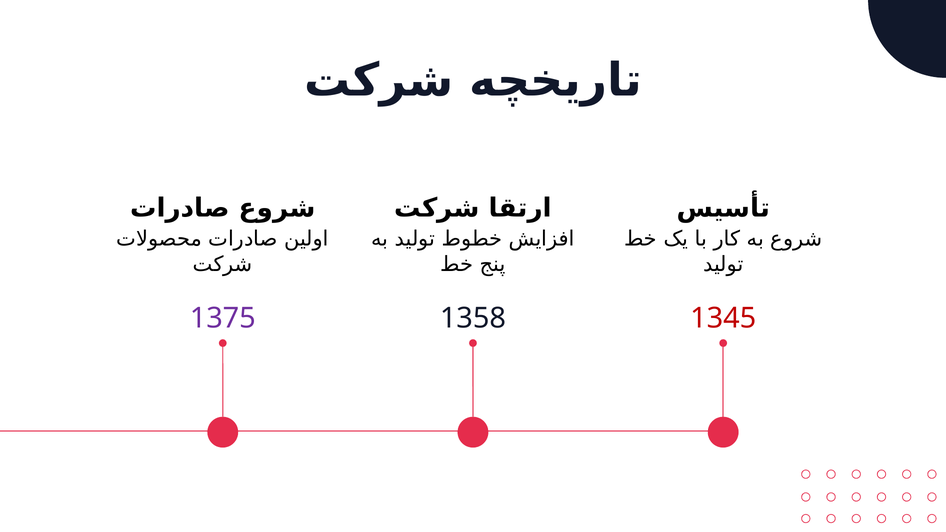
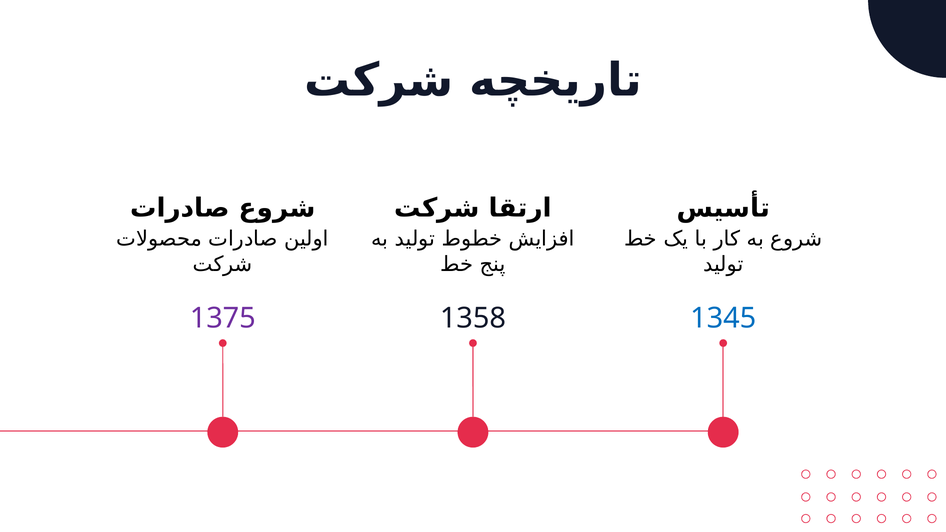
1345 colour: red -> blue
